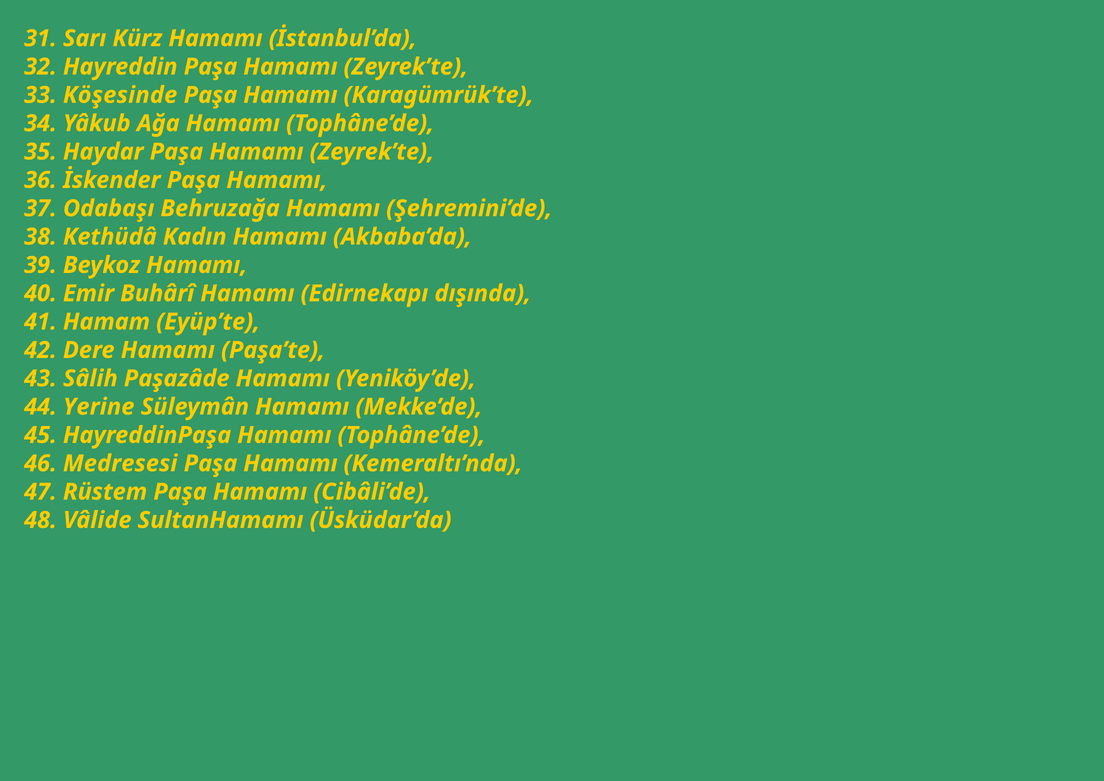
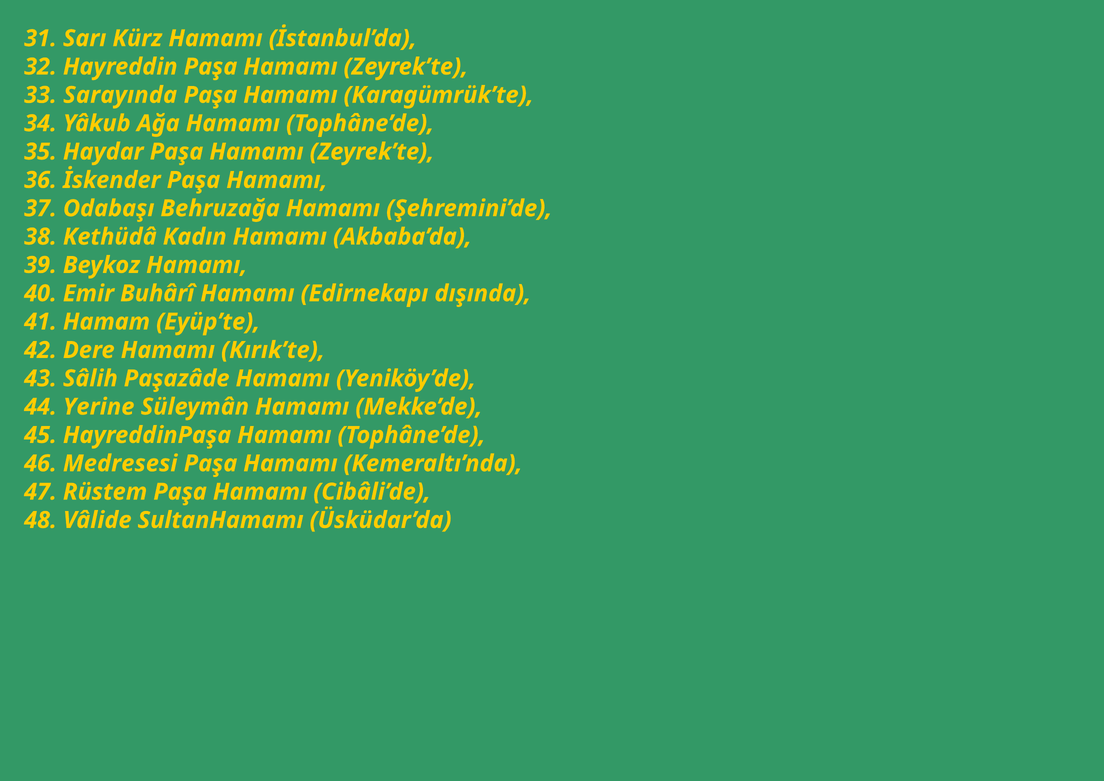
Köşesinde: Köşesinde -> Sarayında
Paşa’te: Paşa’te -> Kırık’te
